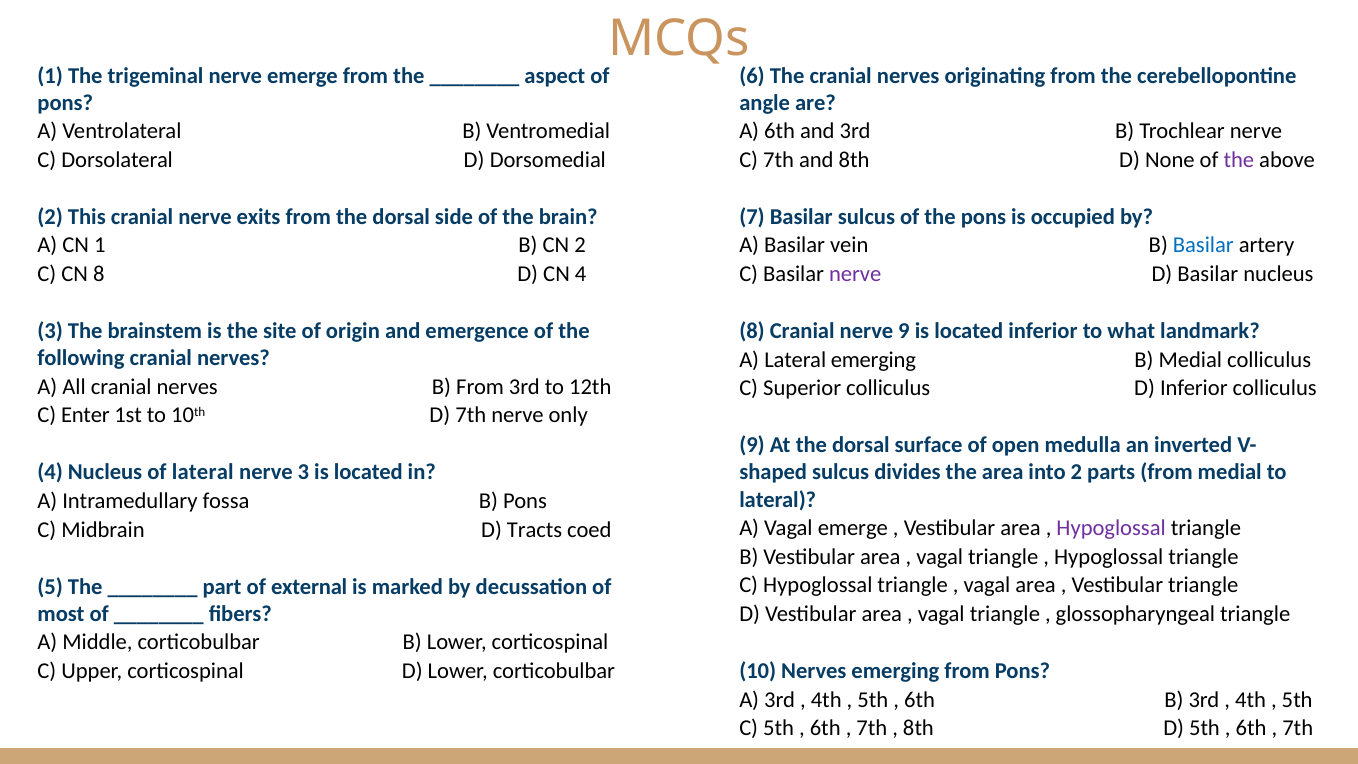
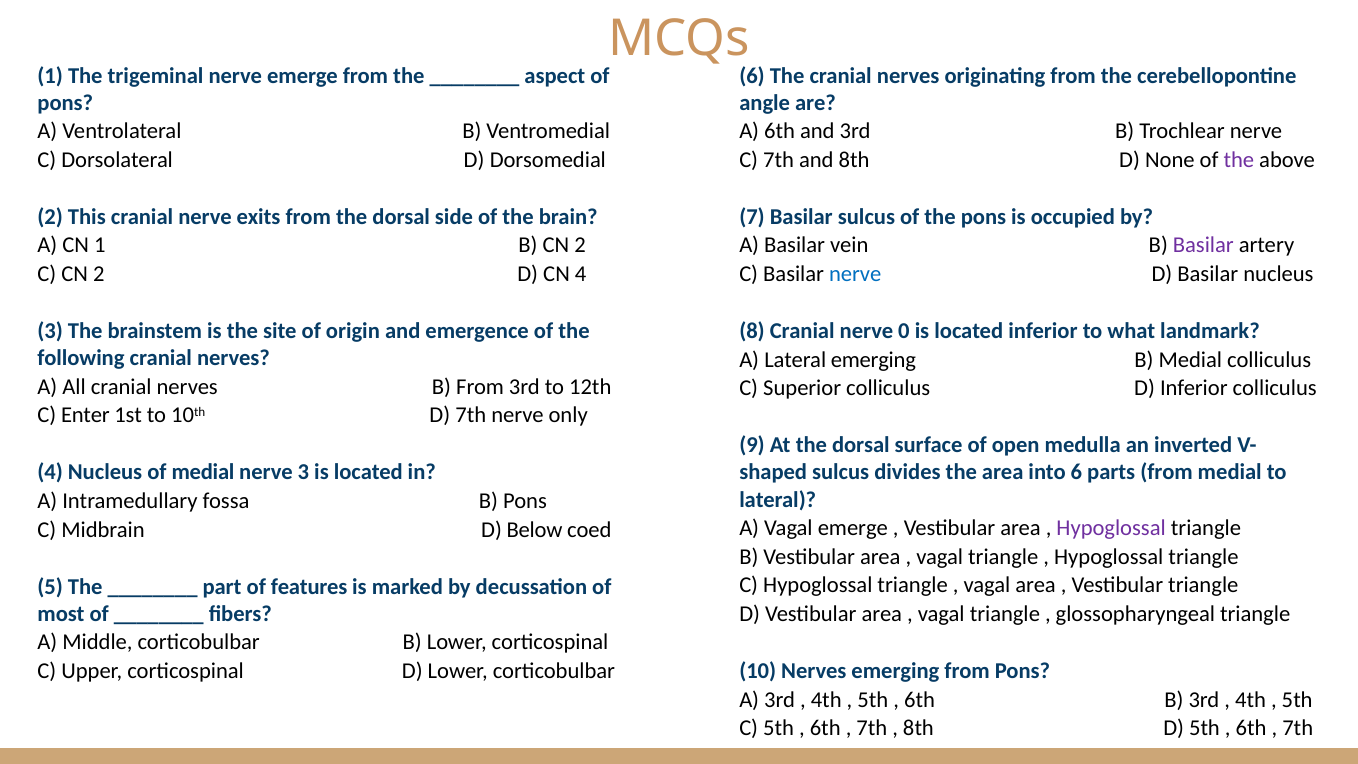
Basilar at (1203, 245) colour: blue -> purple
C CN 8: 8 -> 2
nerve at (855, 274) colour: purple -> blue
nerve 9: 9 -> 0
of lateral: lateral -> medial
into 2: 2 -> 6
Tracts: Tracts -> Below
external: external -> features
